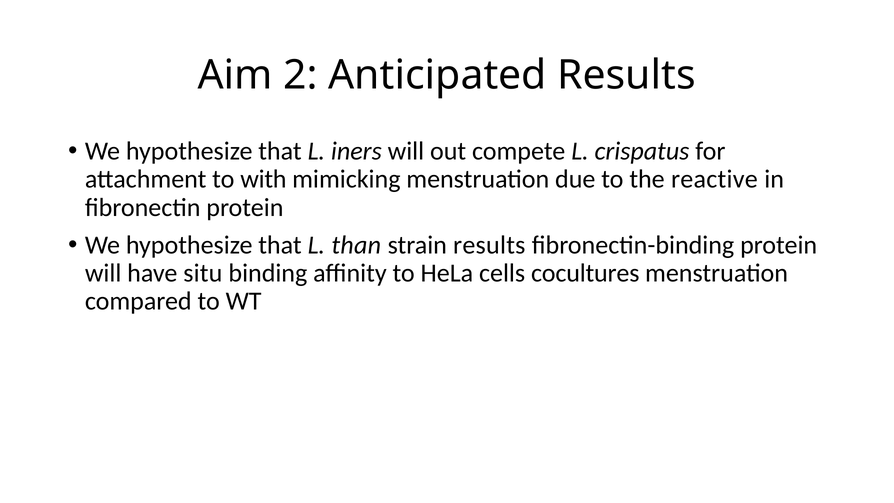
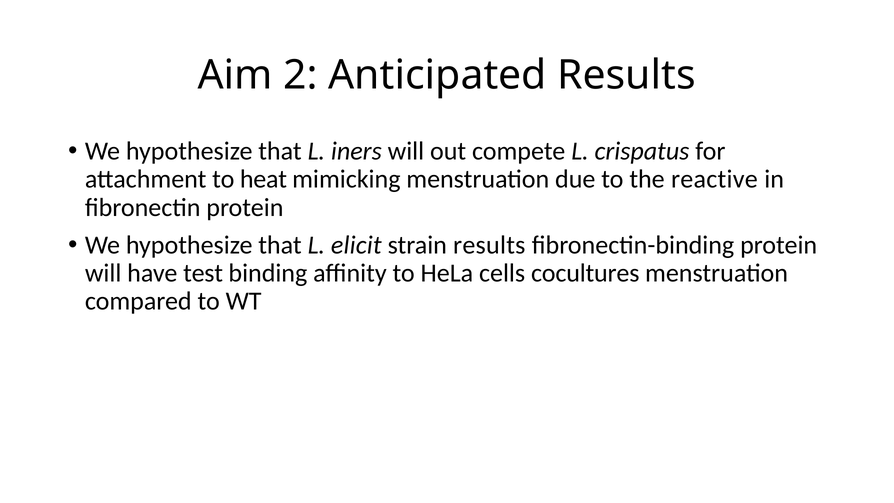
with: with -> heat
than: than -> elicit
situ: situ -> test
